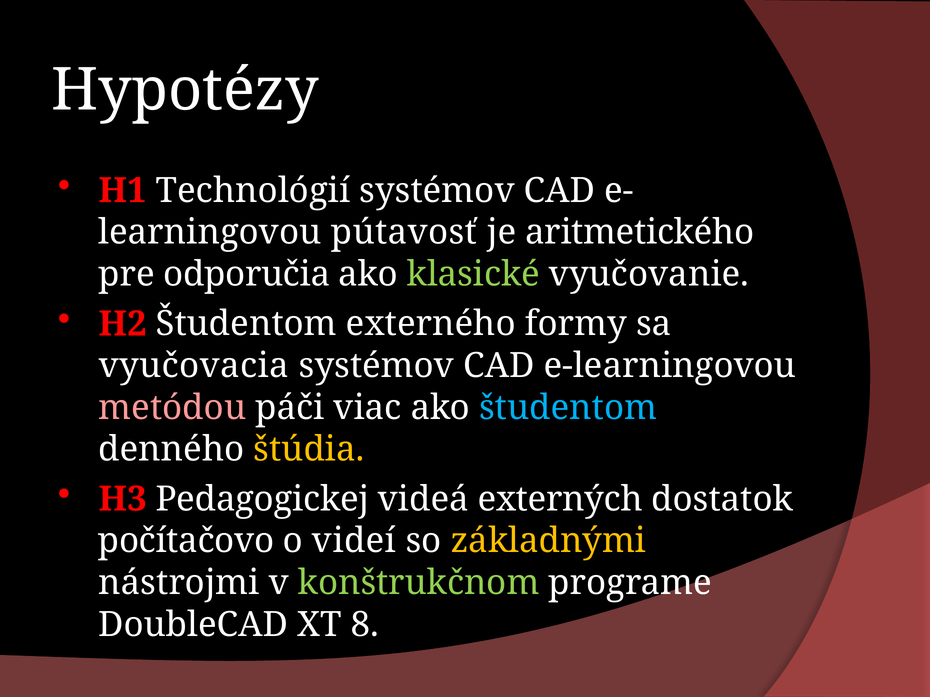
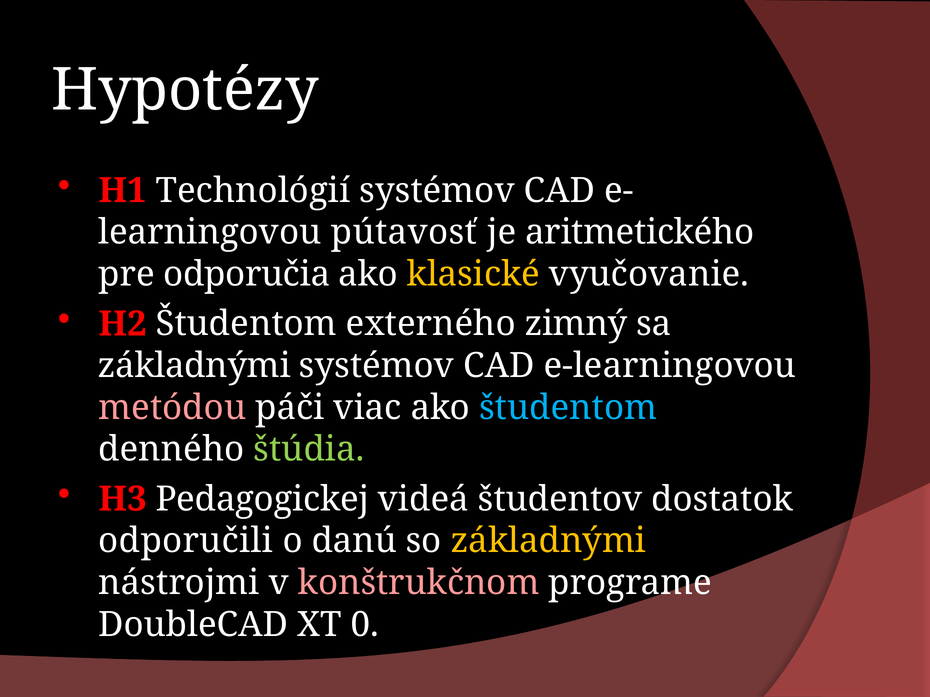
klasické colour: light green -> yellow
formy: formy -> zimný
vyučovacia at (194, 366): vyučovacia -> základnými
štúdia colour: yellow -> light green
externých: externých -> študentov
počítačovo: počítačovo -> odporučili
videí: videí -> danú
konštrukčnom colour: light green -> pink
8: 8 -> 0
